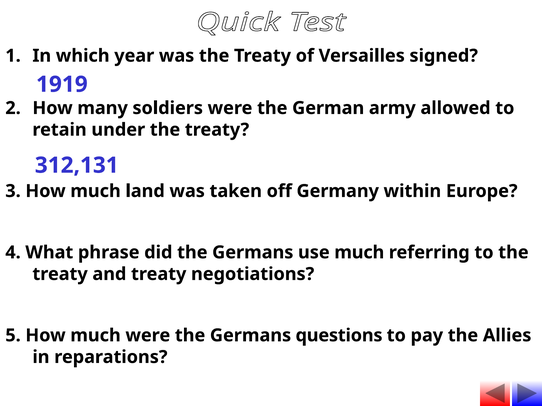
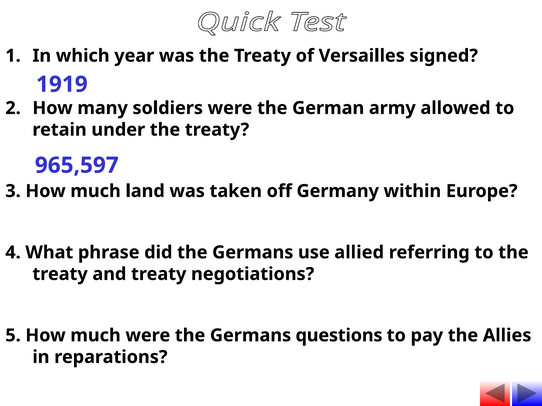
312,131: 312,131 -> 965,597
use much: much -> allied
